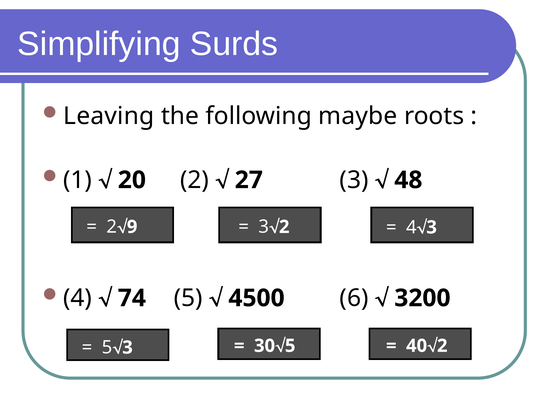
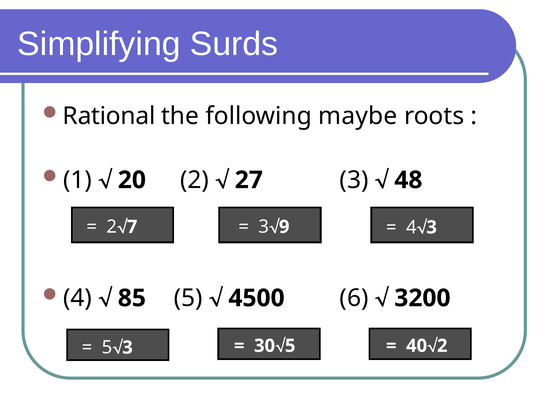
Leaving: Leaving -> Rational
9: 9 -> 7
2 at (284, 227): 2 -> 9
74: 74 -> 85
